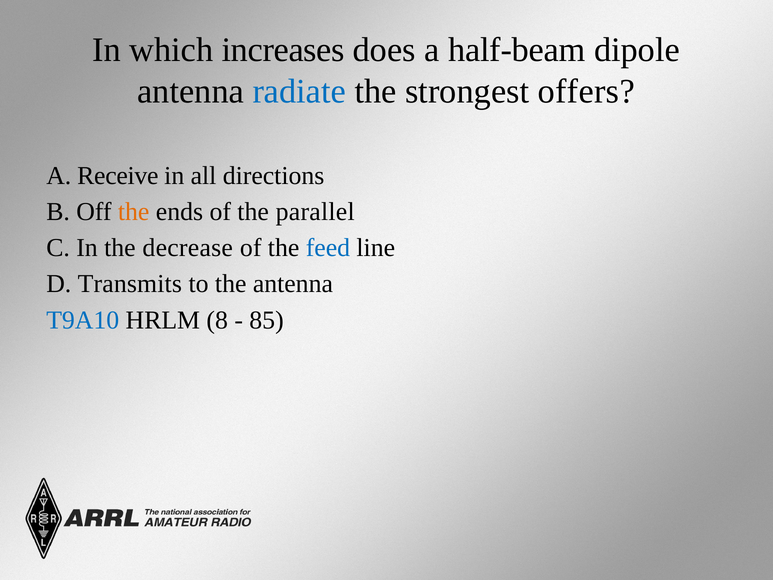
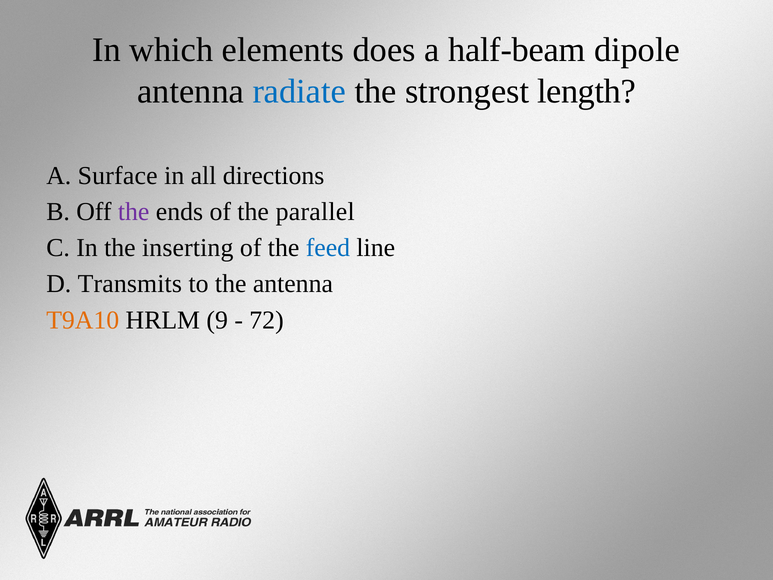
increases: increases -> elements
offers: offers -> length
Receive: Receive -> Surface
the at (134, 212) colour: orange -> purple
decrease: decrease -> inserting
T9A10 colour: blue -> orange
8: 8 -> 9
85: 85 -> 72
